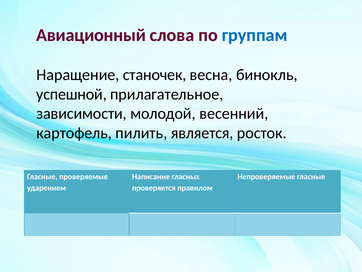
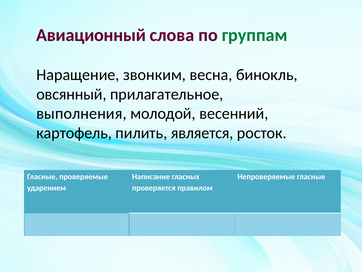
группам colour: blue -> green
станочек: станочек -> звонким
успешной: успешной -> овсянный
зависимости: зависимости -> выполнения
